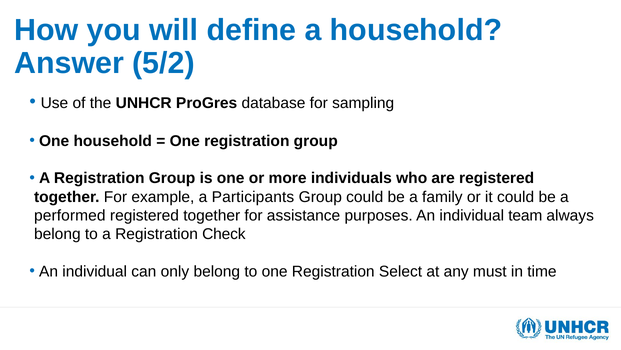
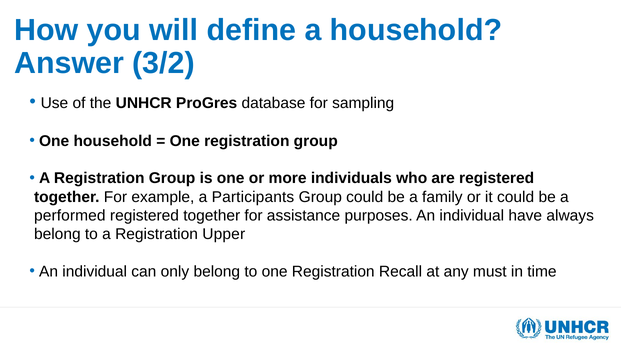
5/2: 5/2 -> 3/2
team: team -> have
Check: Check -> Upper
Select: Select -> Recall
